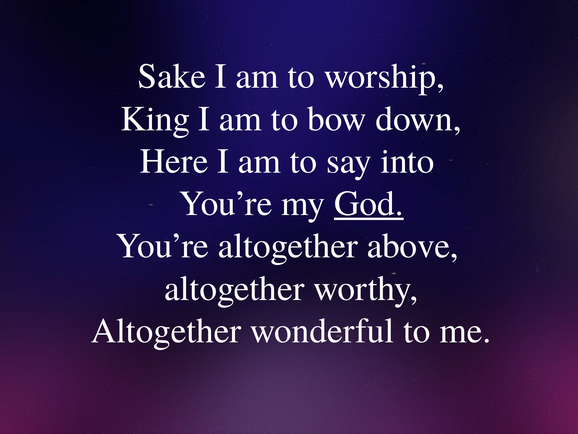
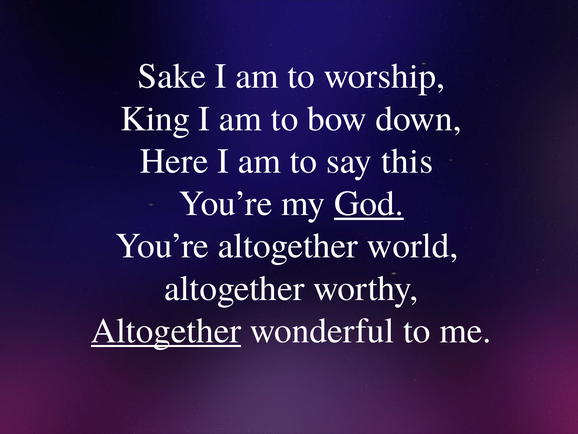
into: into -> this
above: above -> world
Altogether at (166, 330) underline: none -> present
